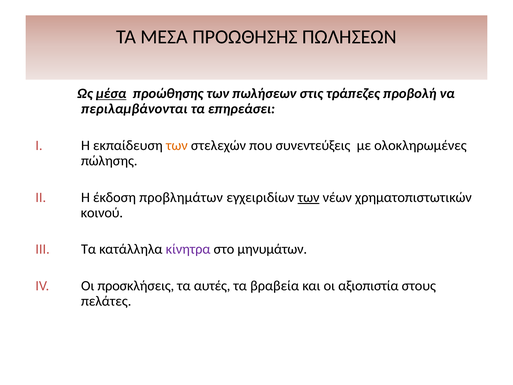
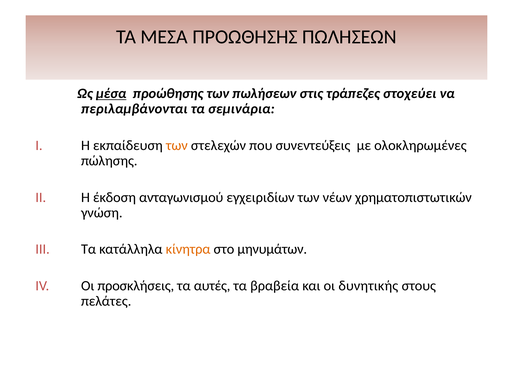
προβολή: προβολή -> στοχεύει
επηρεάσει: επηρεάσει -> σεμινάρια
προβλημάτων: προβλημάτων -> ανταγωνισμού
των at (309, 197) underline: present -> none
κοινού: κοινού -> γνώση
κίνητρα colour: purple -> orange
αξιοπιστία: αξιοπιστία -> δυνητικής
